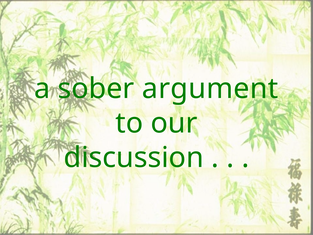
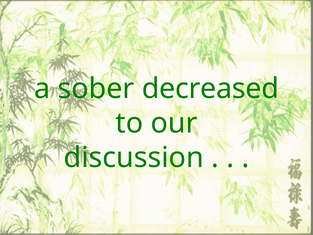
argument: argument -> decreased
